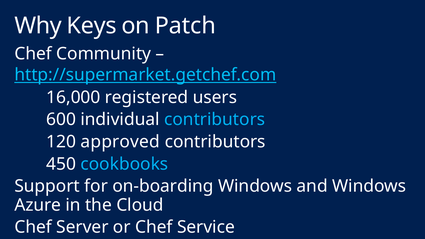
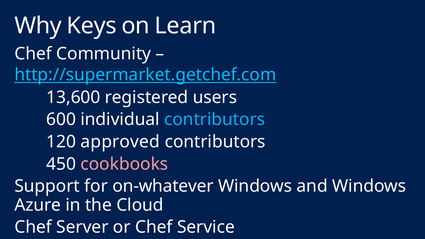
Patch: Patch -> Learn
16,000: 16,000 -> 13,600
cookbooks colour: light blue -> pink
on-boarding: on-boarding -> on-whatever
